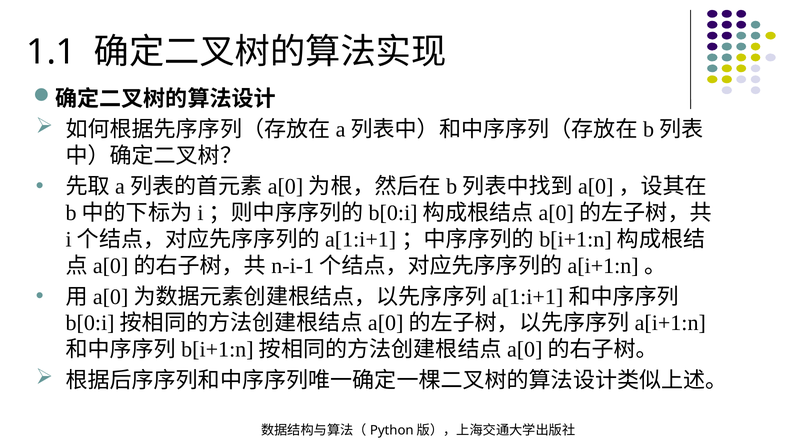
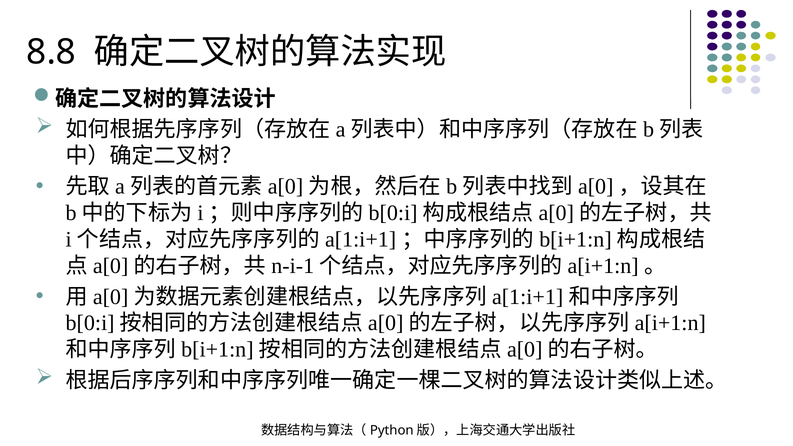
1.1: 1.1 -> 8.8
